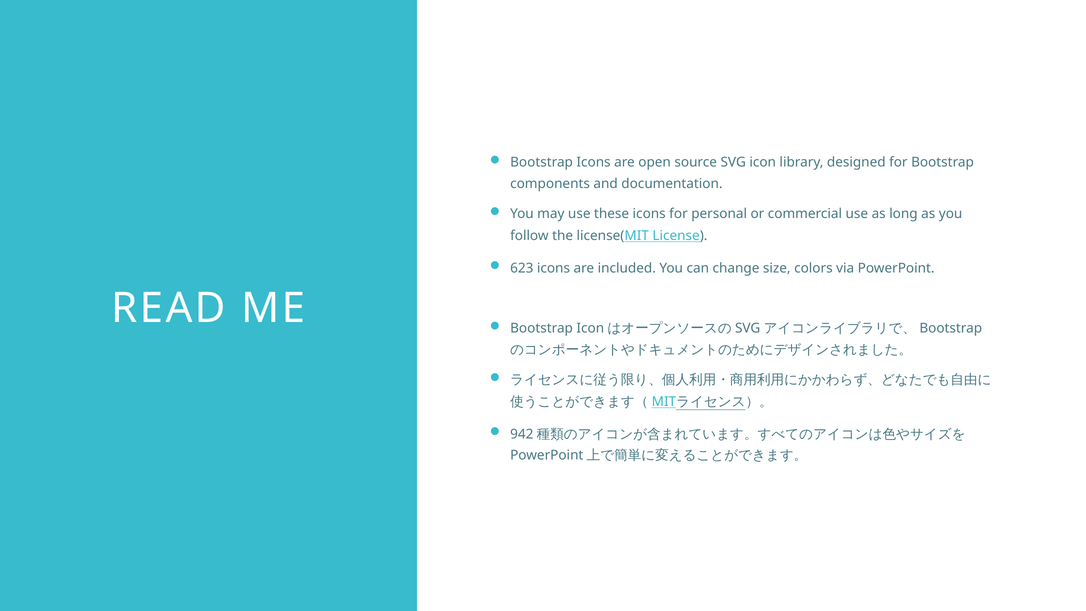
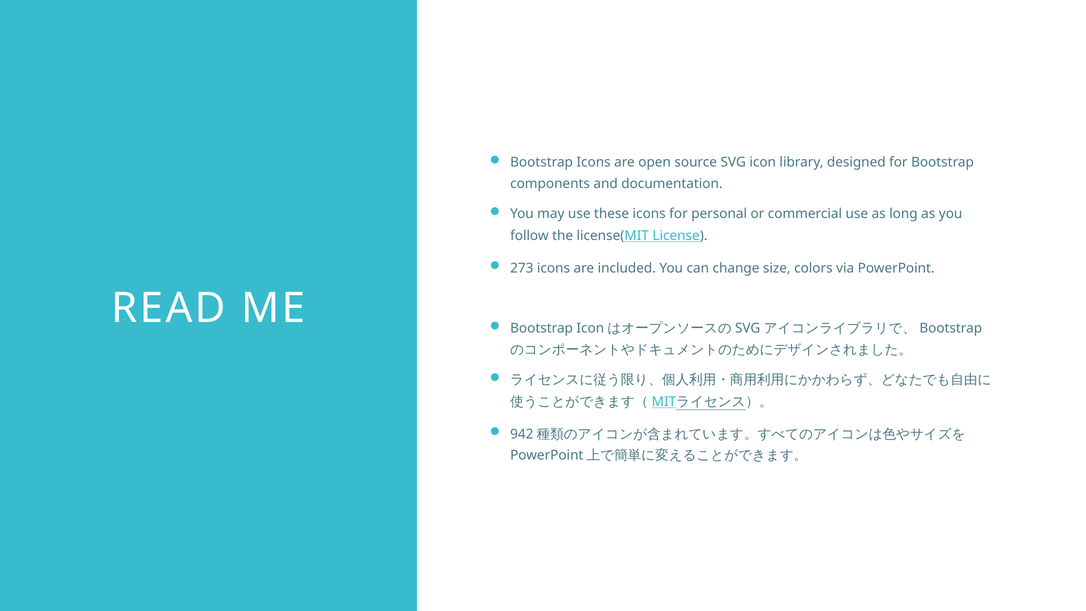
623: 623 -> 273
